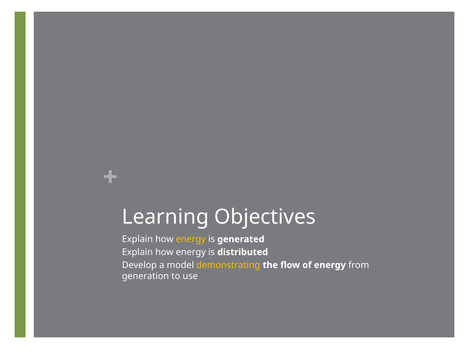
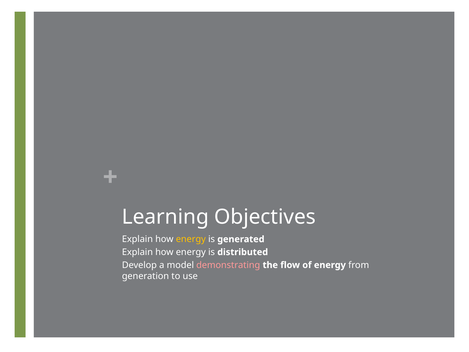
demonstrating colour: yellow -> pink
